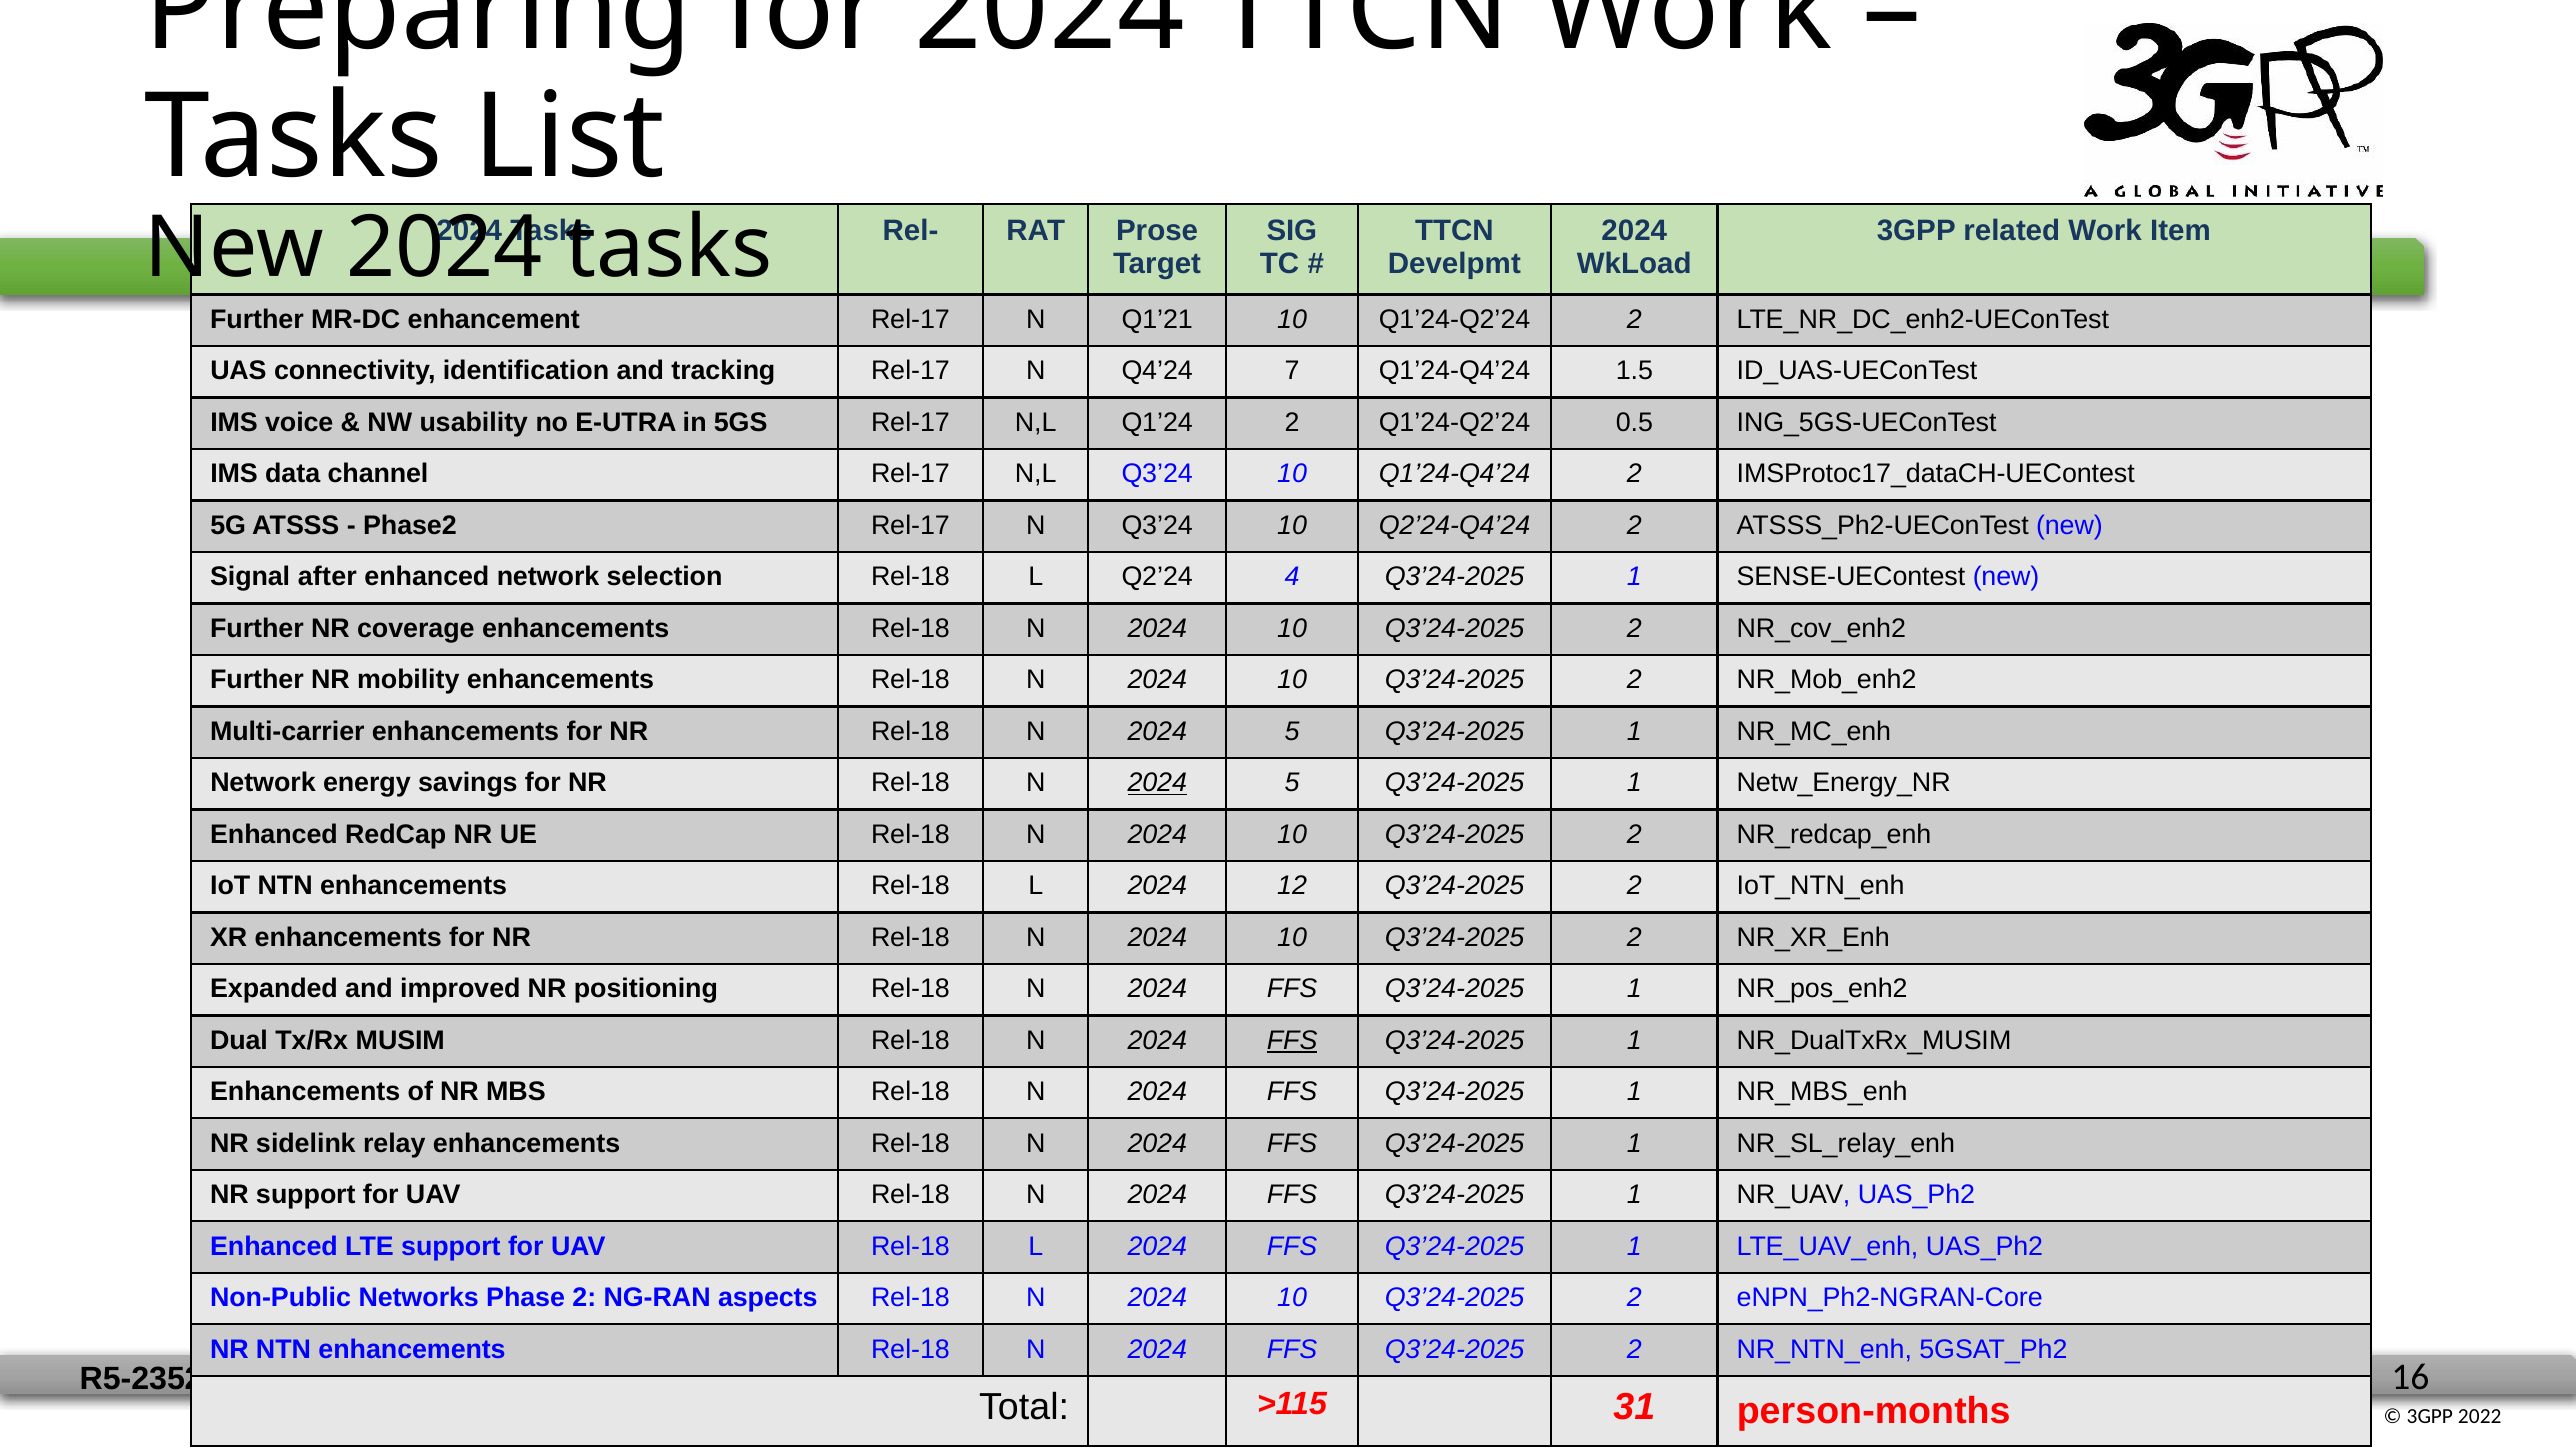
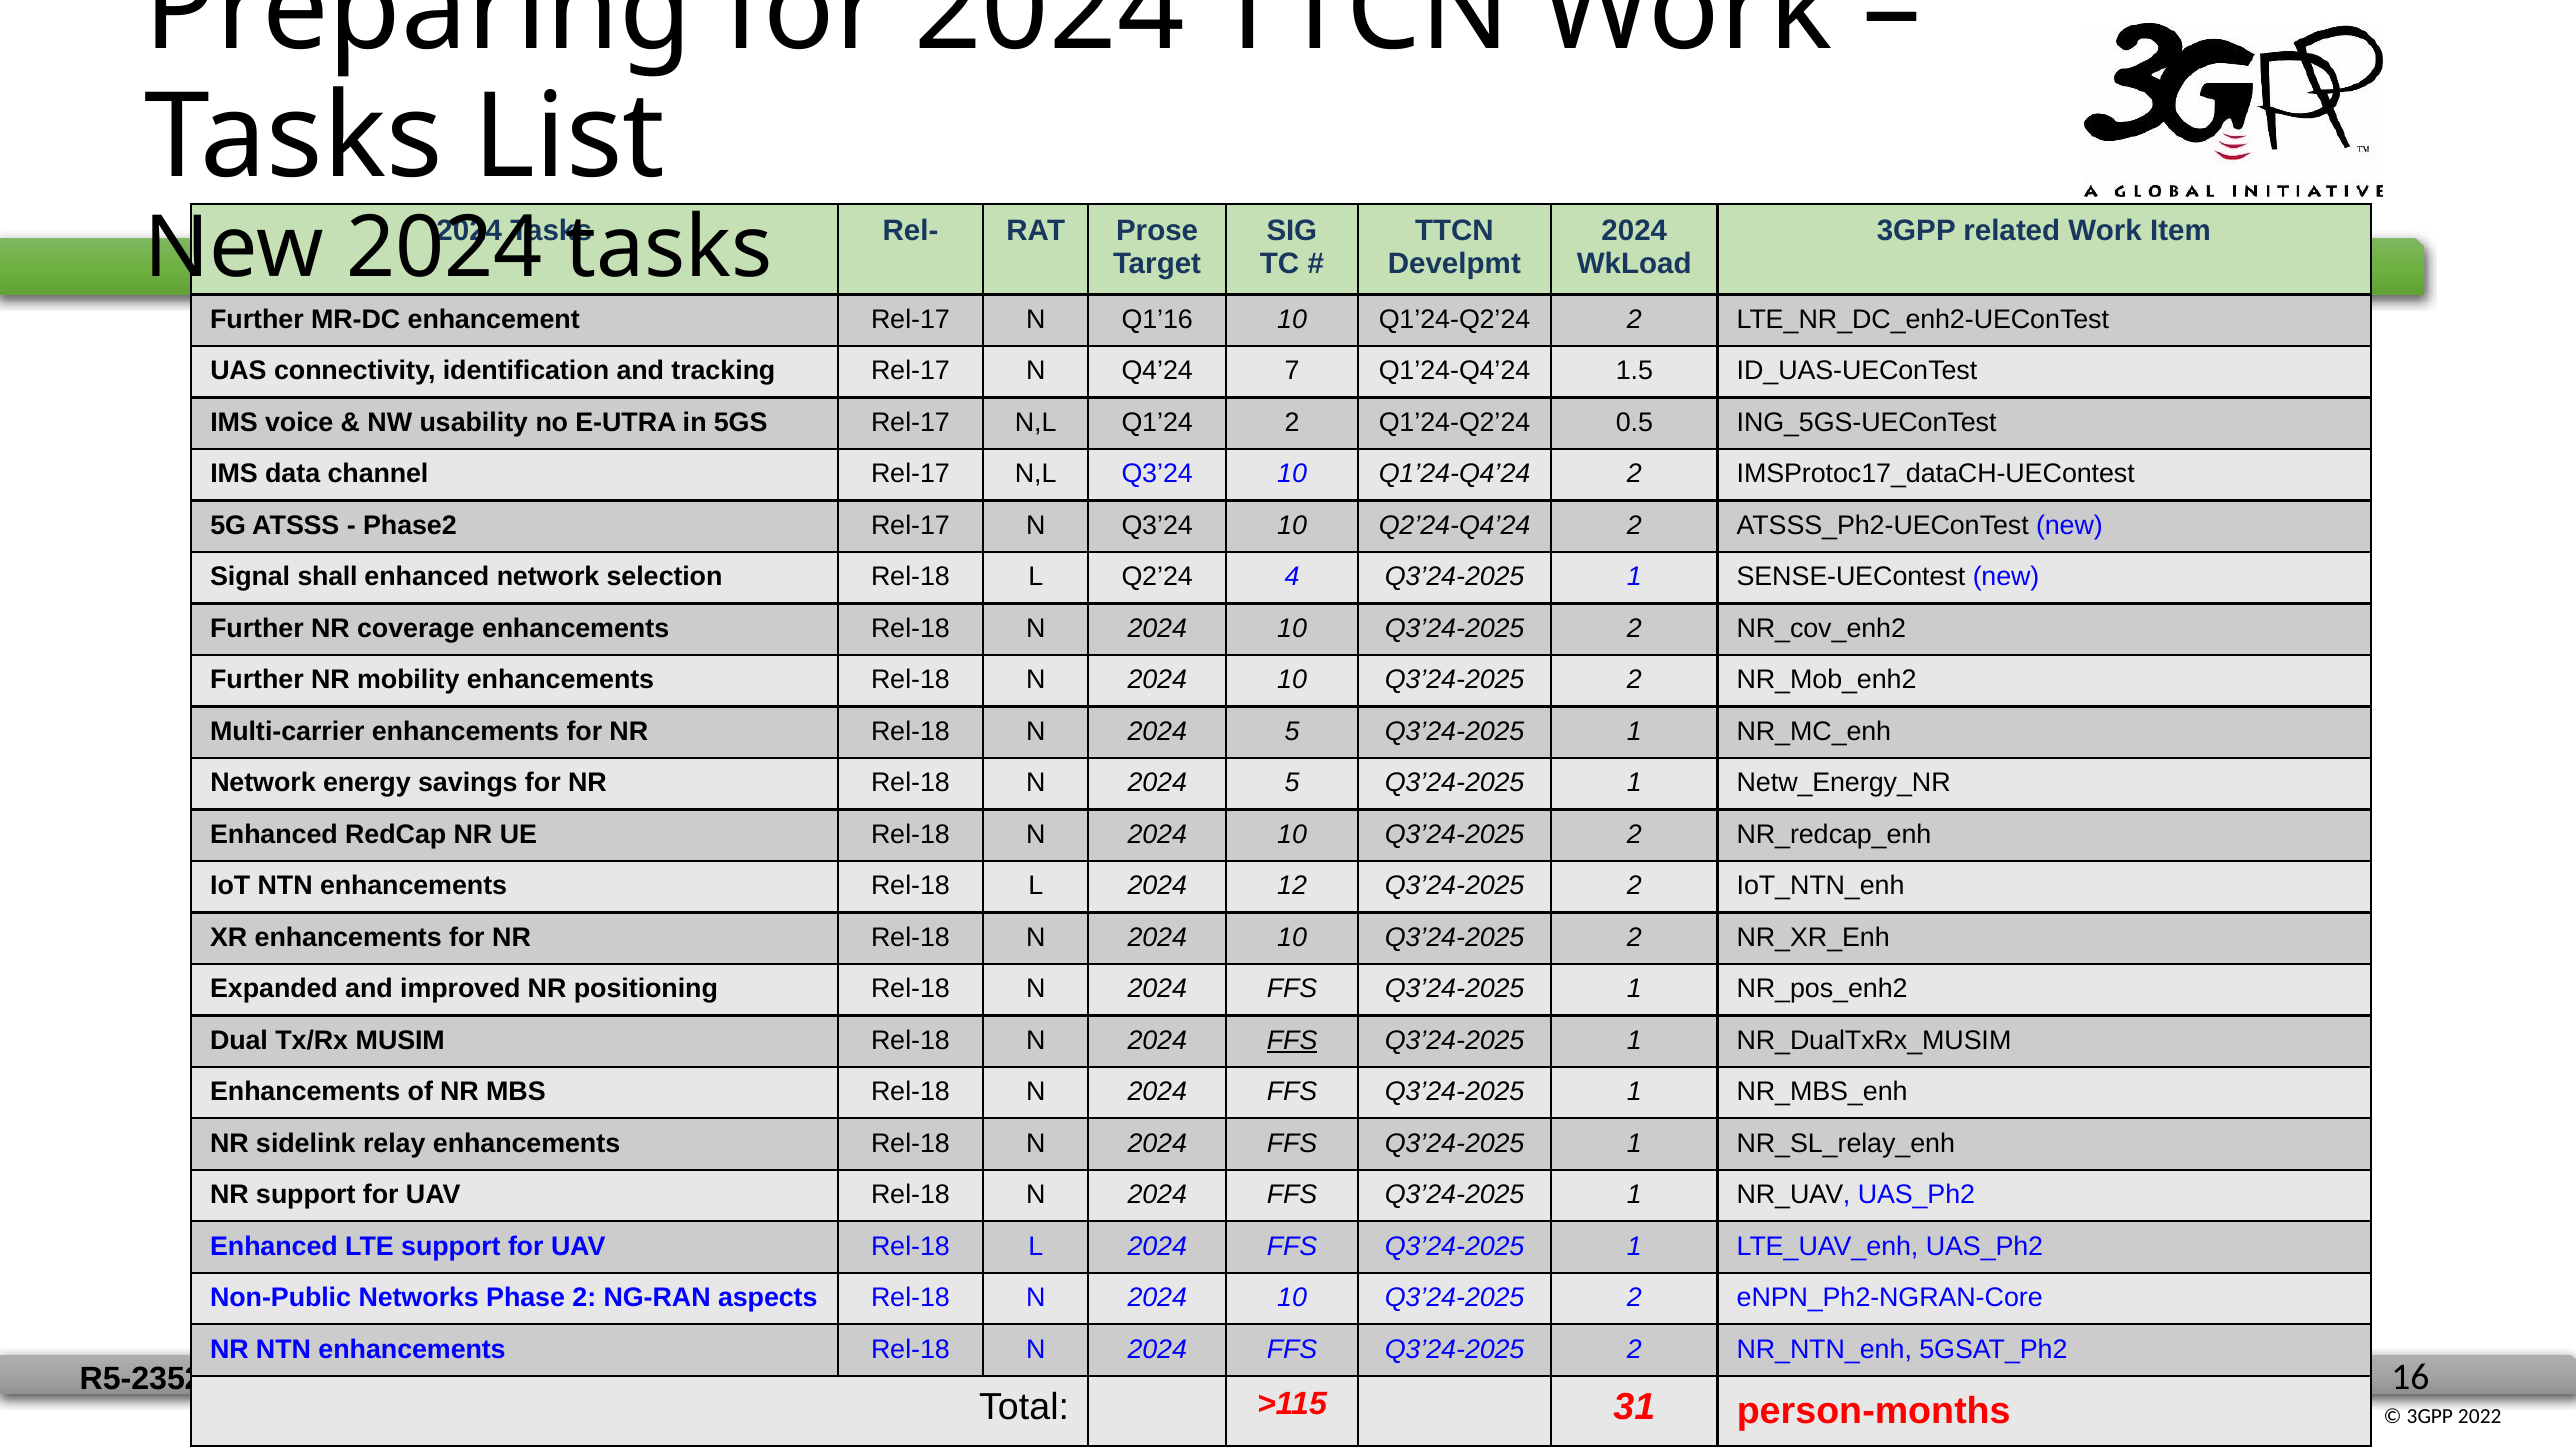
Q1’21: Q1’21 -> Q1’16
after: after -> shall
2024 at (1157, 783) underline: present -> none
